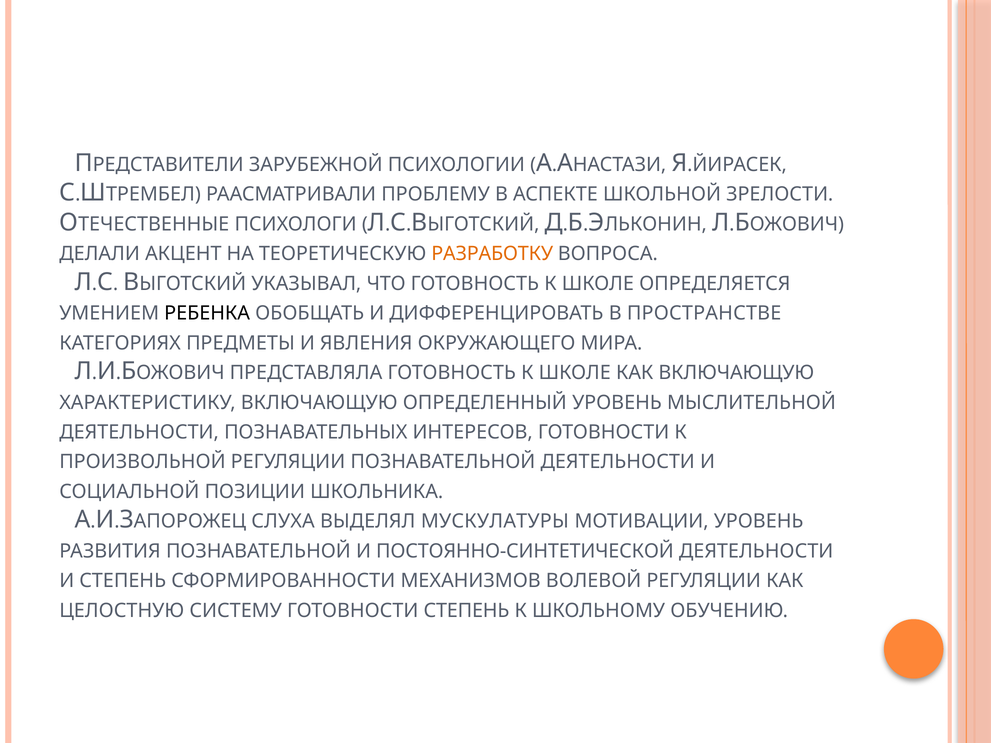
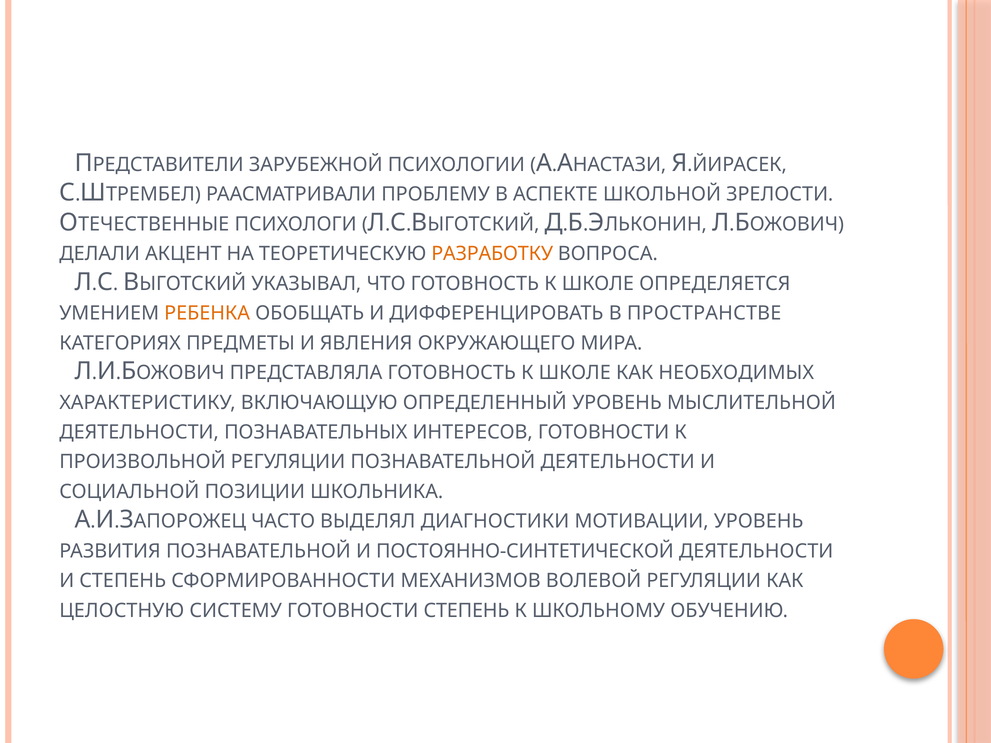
РЕБЕНКА colour: black -> orange
КАК ВКЛЮЧАЮЩУЮ: ВКЛЮЧАЮЩУЮ -> НЕОБХОДИМЫХ
СЛУХА: СЛУХА -> ЧАСТО
МУСКУЛАТУРЫ: МУСКУЛАТУРЫ -> ДИАГНОСТИКИ
